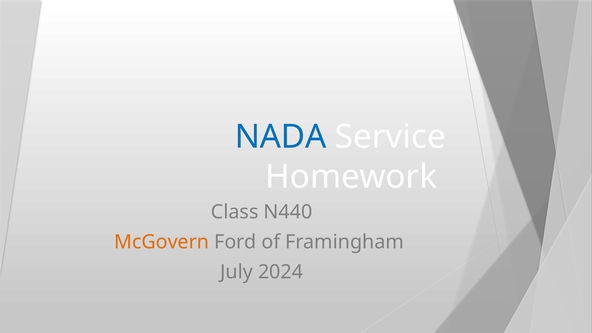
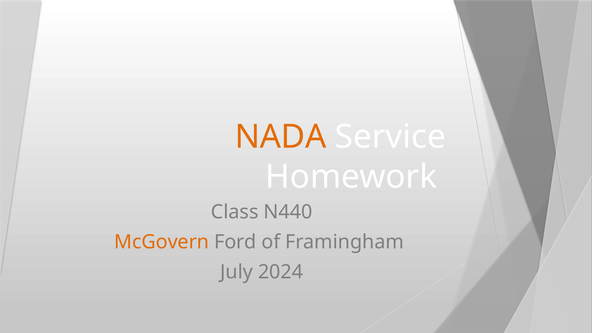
NADA colour: blue -> orange
